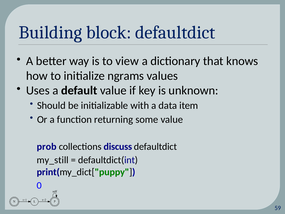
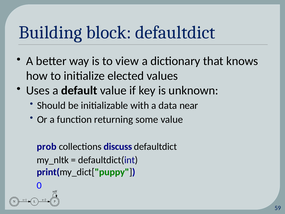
ngrams: ngrams -> elected
item: item -> near
my_still: my_still -> my_nltk
